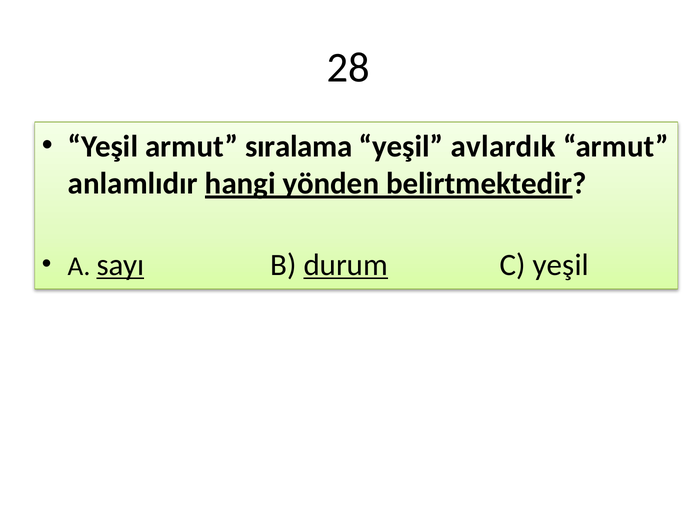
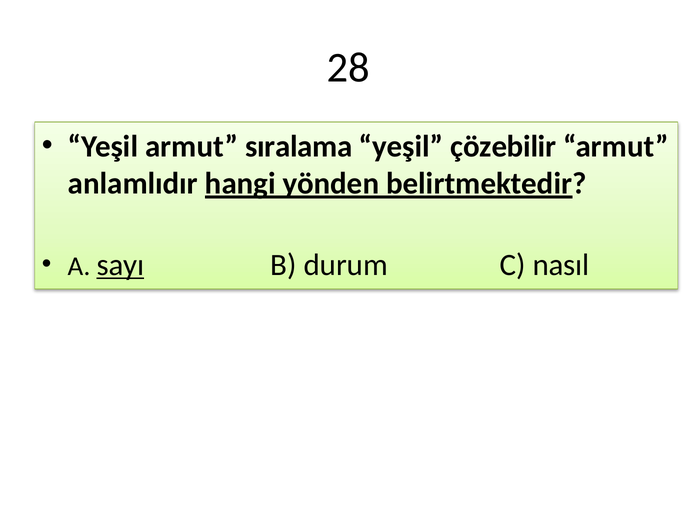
avlardık: avlardık -> çözebilir
durum underline: present -> none
C yeşil: yeşil -> nasıl
